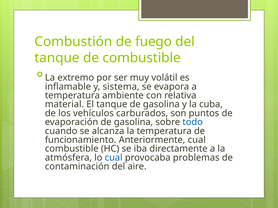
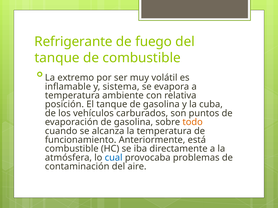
Combustión: Combustión -> Refrigerante
material: material -> posición
todo colour: blue -> orange
Anteriormente cual: cual -> está
